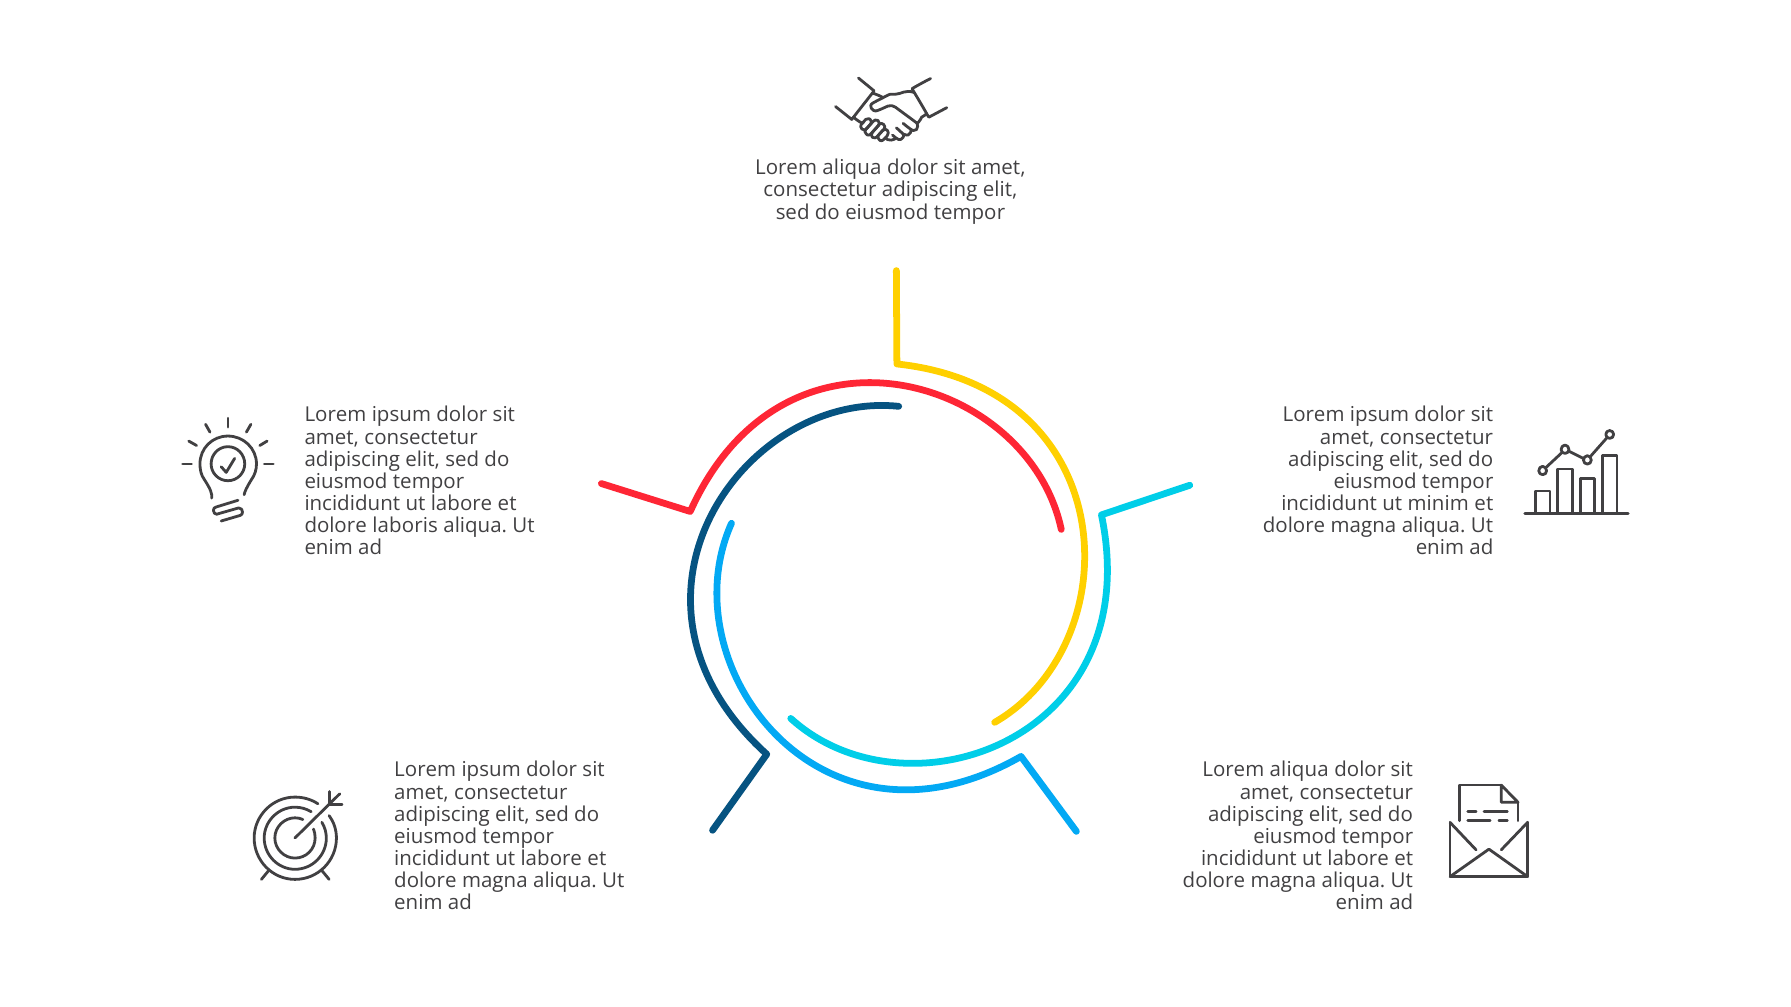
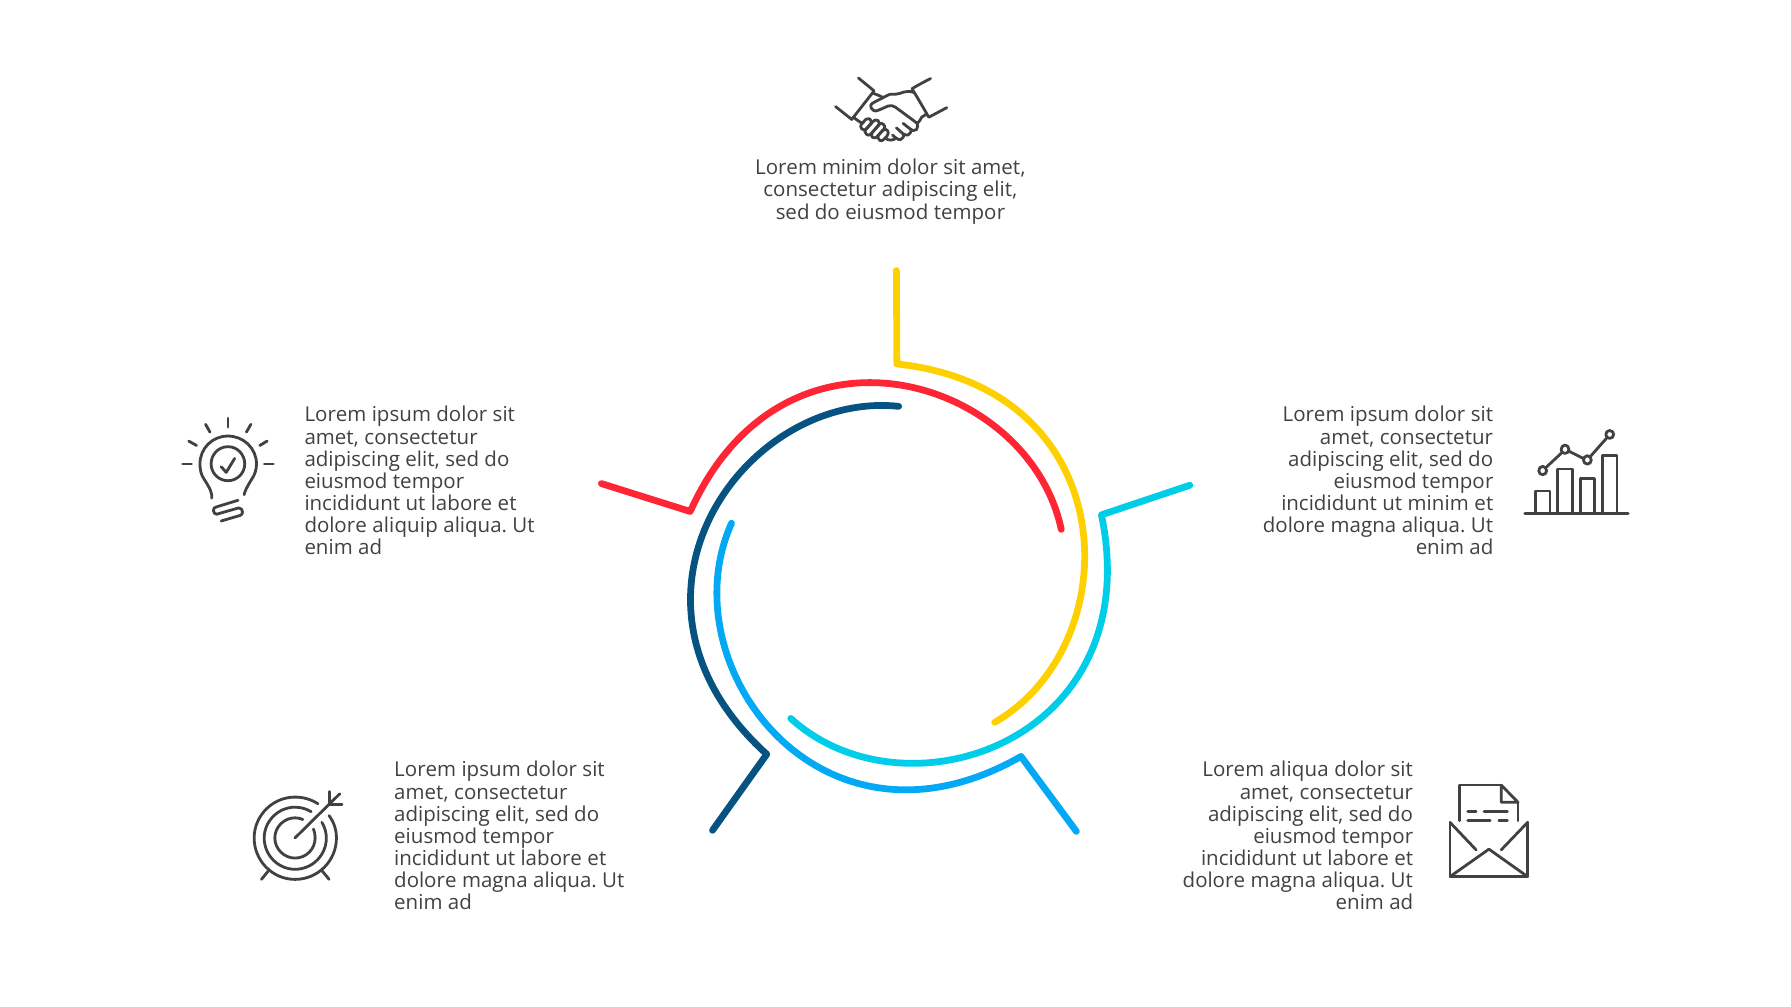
aliqua at (852, 168): aliqua -> minim
laboris: laboris -> aliquip
